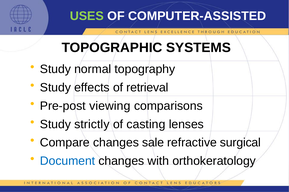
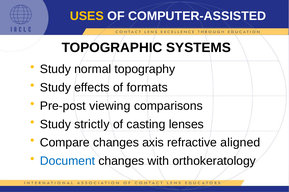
USES colour: light green -> yellow
retrieval: retrieval -> formats
sale: sale -> axis
surgical: surgical -> aligned
